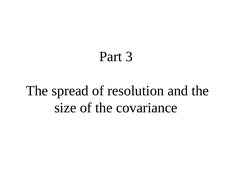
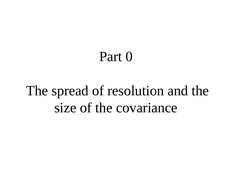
3: 3 -> 0
